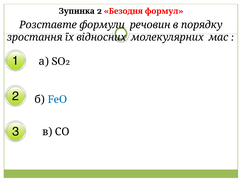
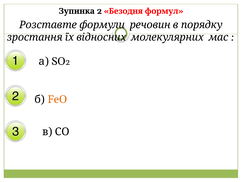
FeO colour: blue -> orange
